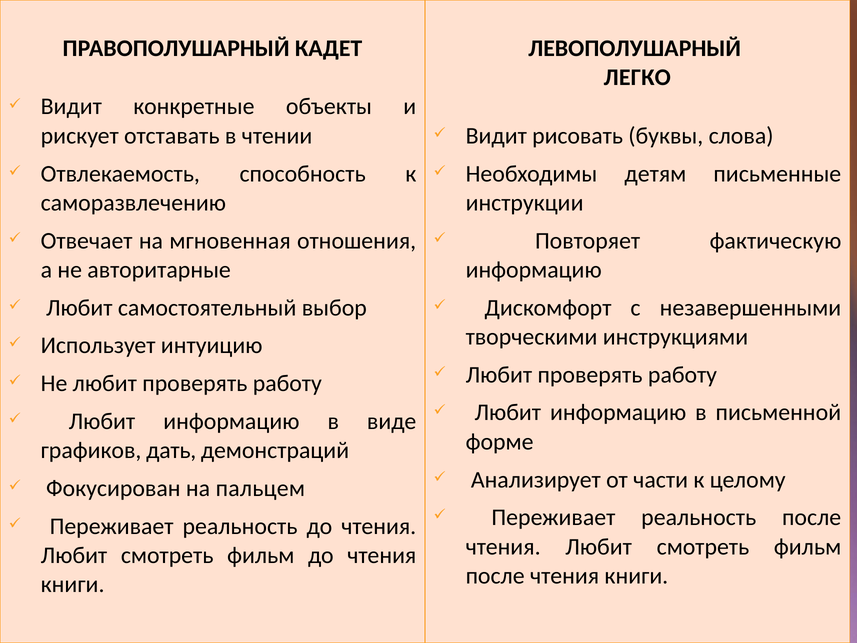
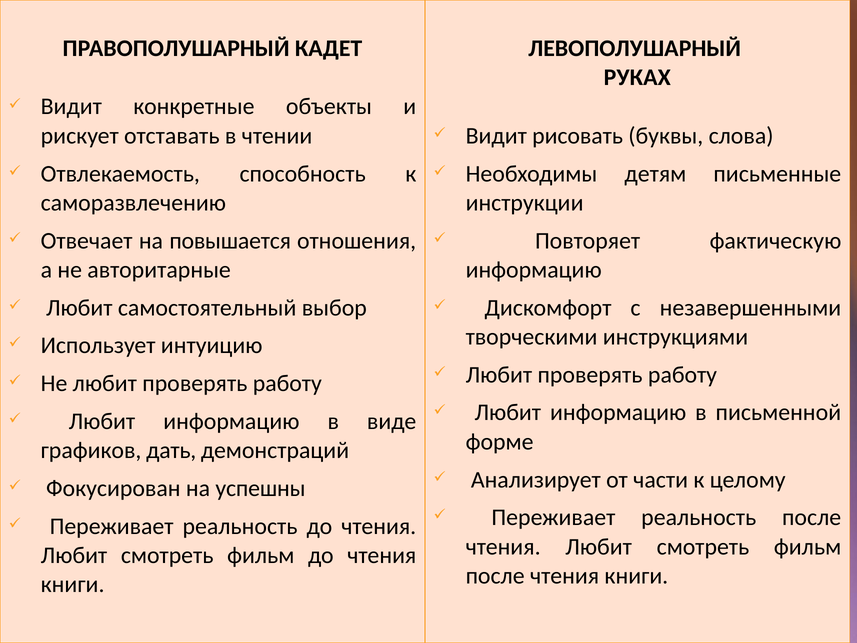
ЛЕГКО: ЛЕГКО -> РУКАХ
мгновенная: мгновенная -> повышается
пальцем: пальцем -> успешны
